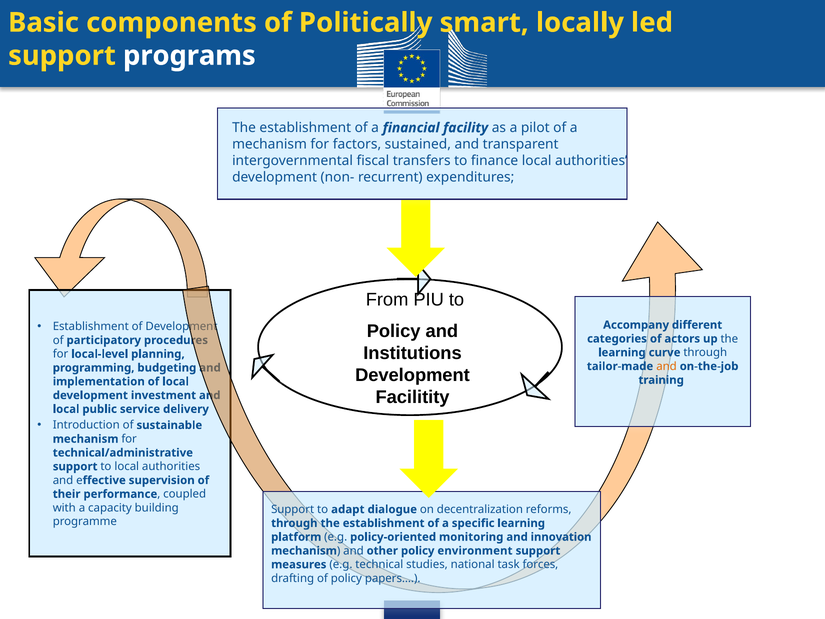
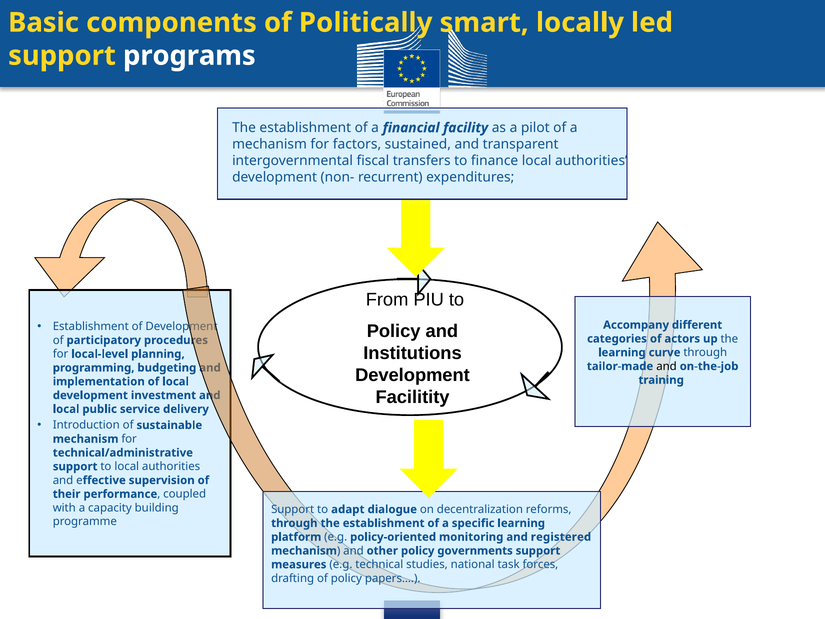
and at (667, 366) colour: orange -> black
innovation: innovation -> registered
environment: environment -> governments
